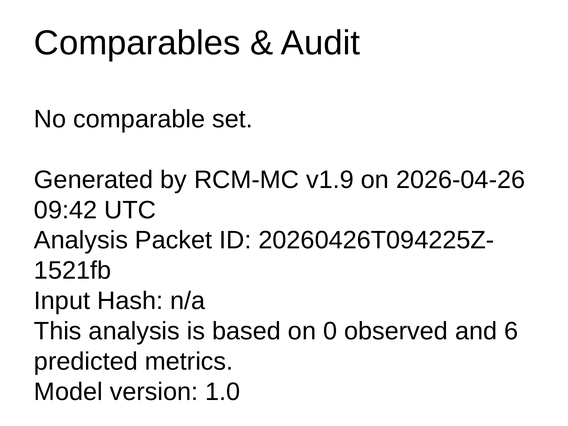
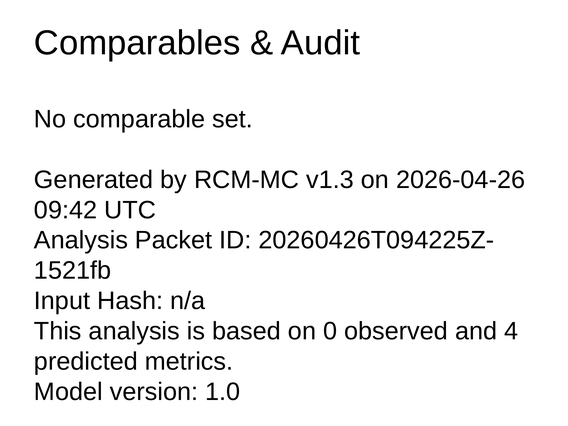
v1.9: v1.9 -> v1.3
6: 6 -> 4
